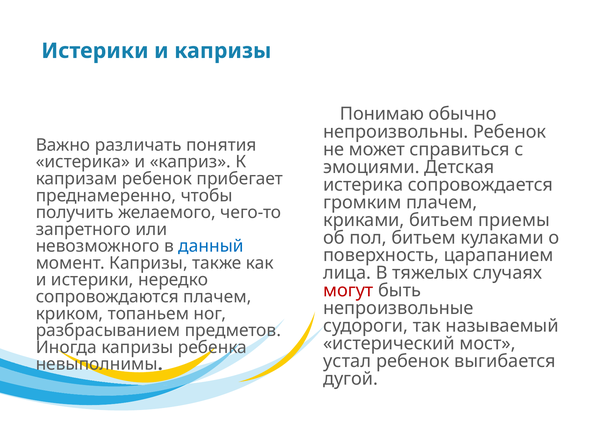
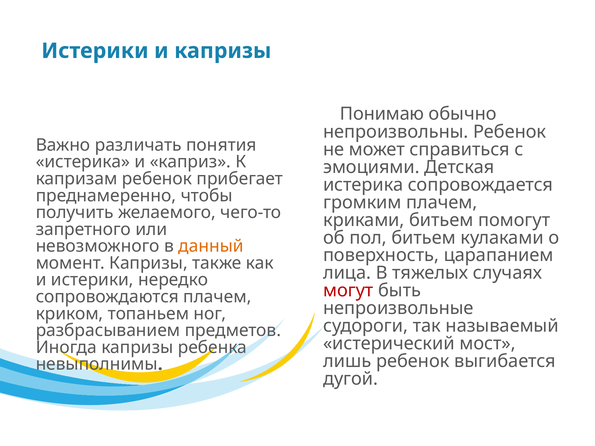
приемы: приемы -> помогут
данный colour: blue -> orange
устал: устал -> лишь
